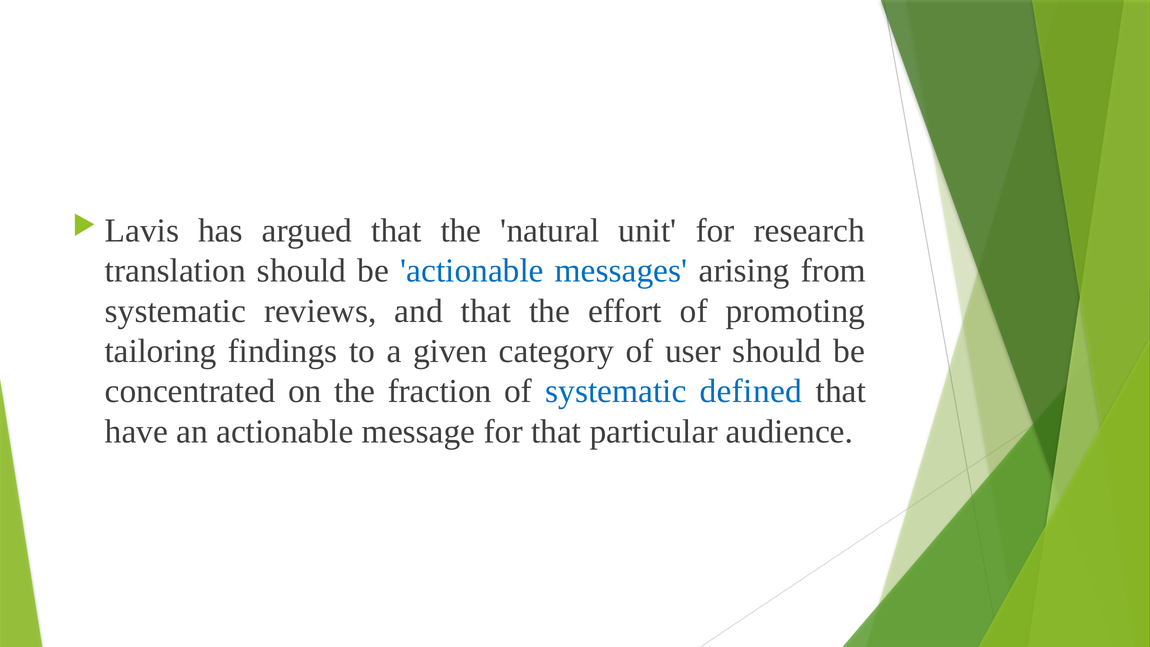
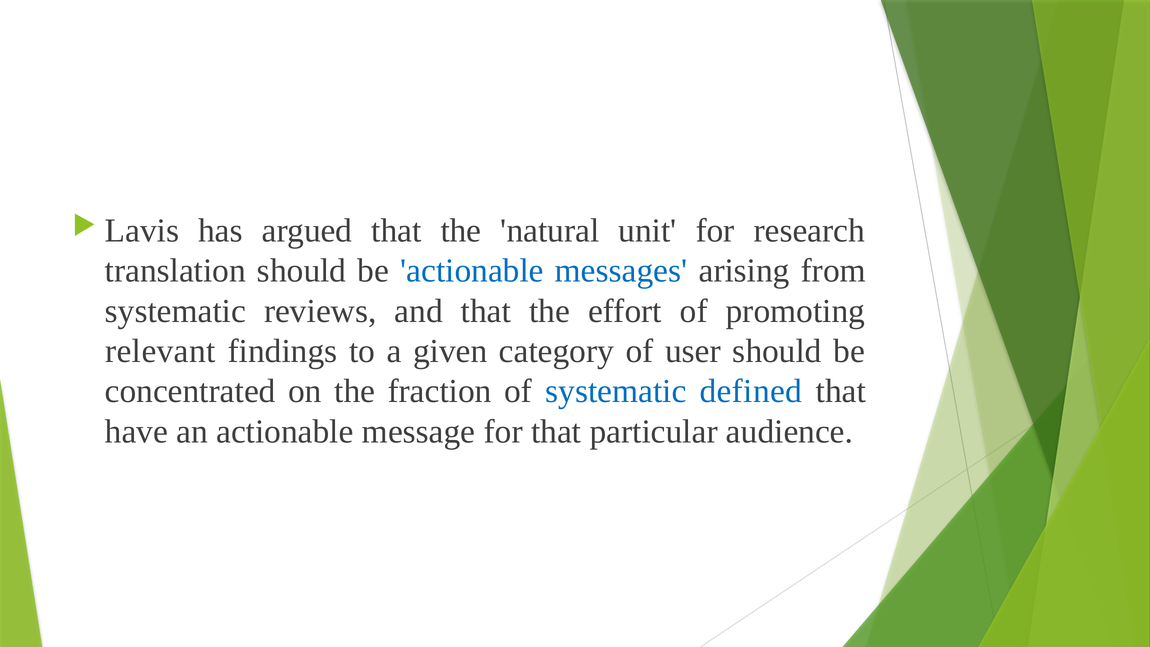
tailoring: tailoring -> relevant
